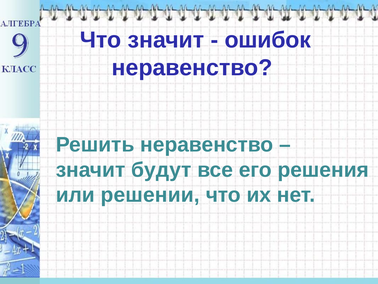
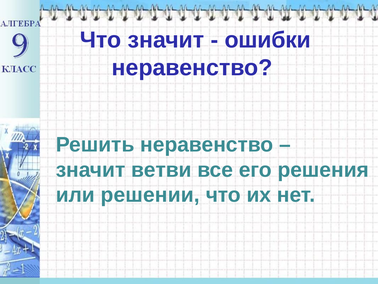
ошибок: ошибок -> ошибки
будут: будут -> ветви
